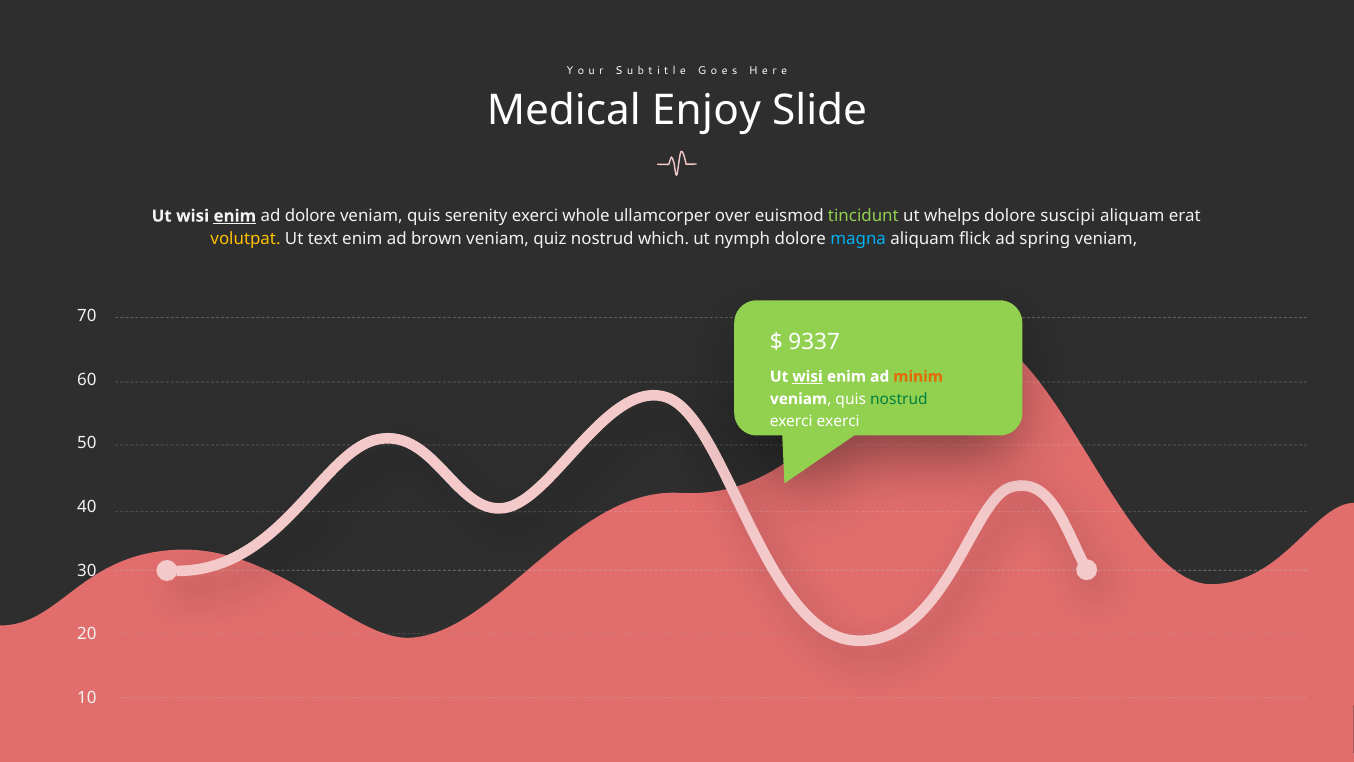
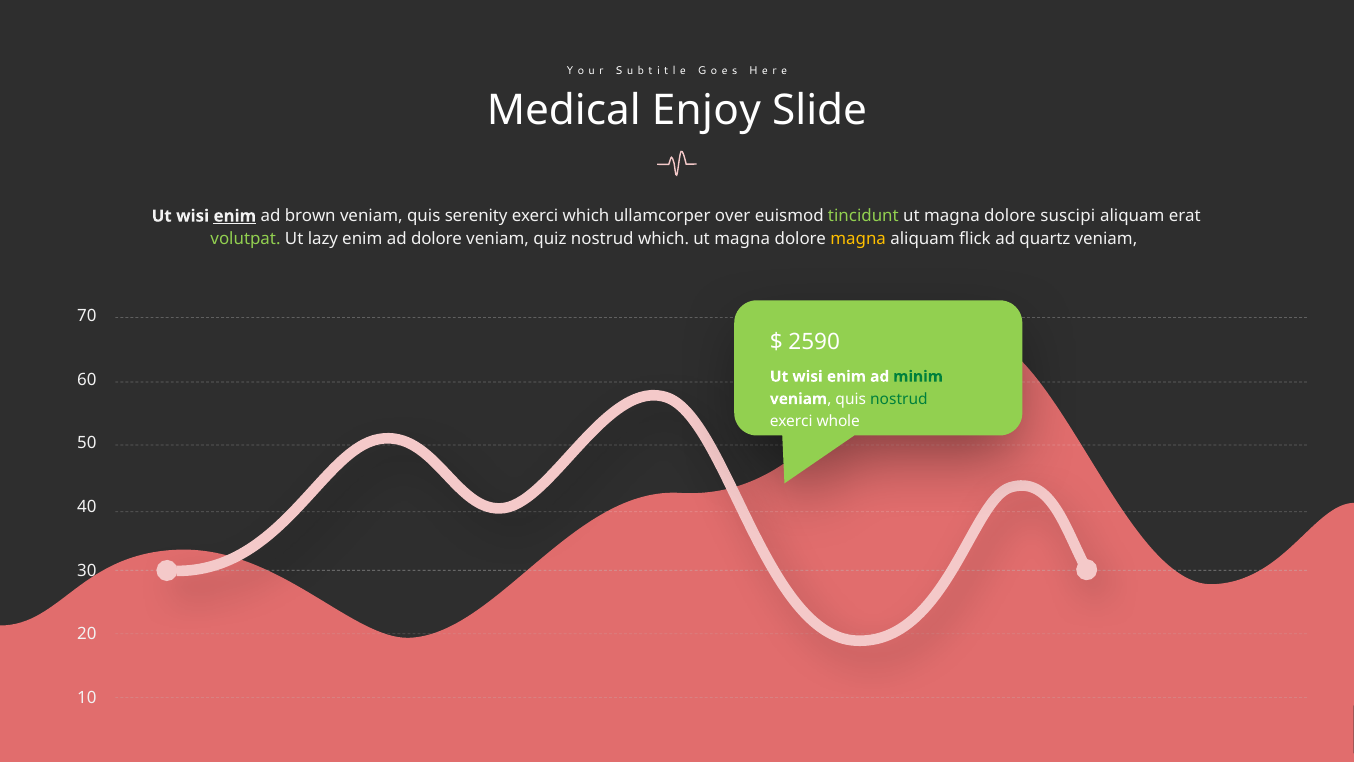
ad dolore: dolore -> brown
exerci whole: whole -> which
whelps at (952, 216): whelps -> magna
volutpat colour: yellow -> light green
text: text -> lazy
ad brown: brown -> dolore
nymph at (742, 239): nymph -> magna
magna at (858, 239) colour: light blue -> yellow
spring: spring -> quartz
9337: 9337 -> 2590
wisi at (808, 376) underline: present -> none
minim colour: orange -> green
exerci exerci: exerci -> whole
